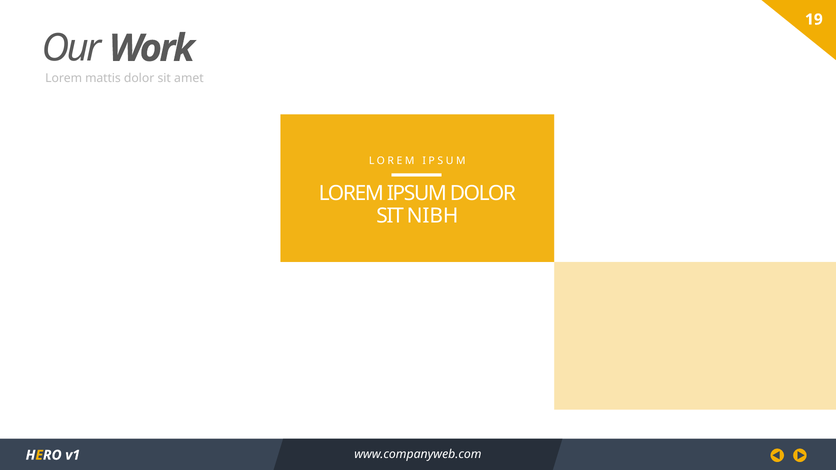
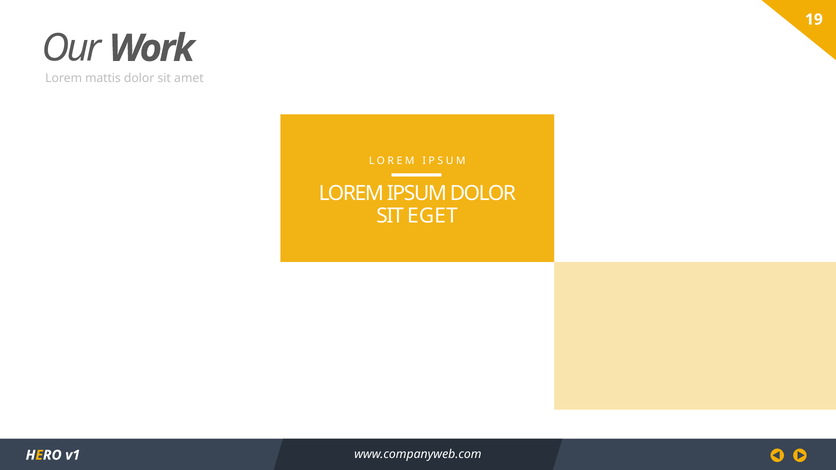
NIBH: NIBH -> EGET
